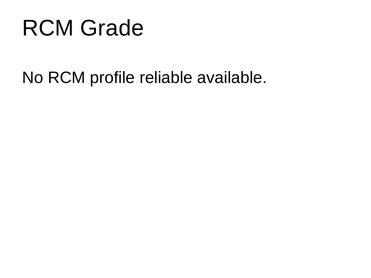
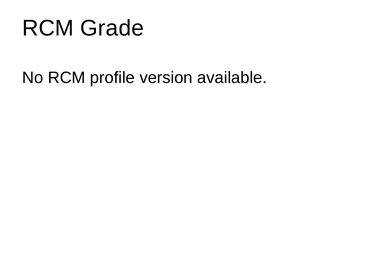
reliable: reliable -> version
